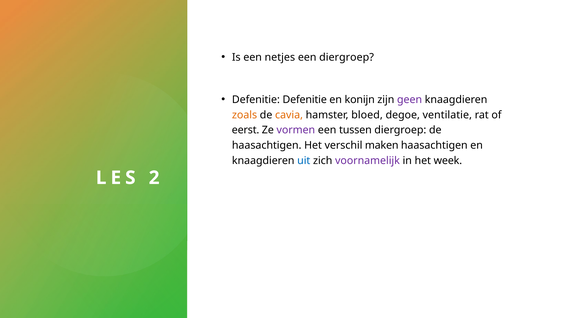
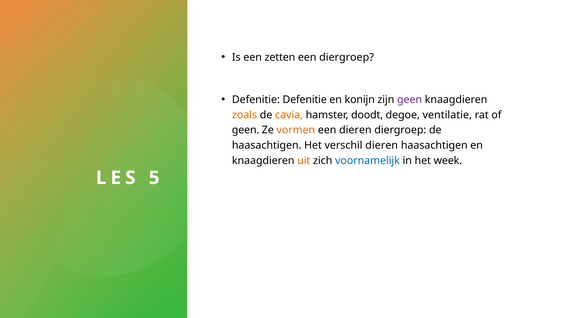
netjes: netjes -> zetten
bloed: bloed -> doodt
eerst at (246, 130): eerst -> geen
vormen colour: purple -> orange
een tussen: tussen -> dieren
verschil maken: maken -> dieren
uit colour: blue -> orange
voornamelijk colour: purple -> blue
2: 2 -> 5
